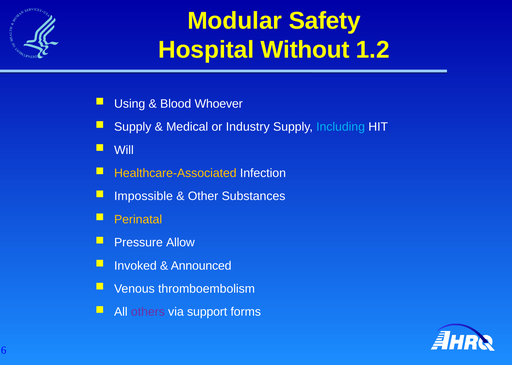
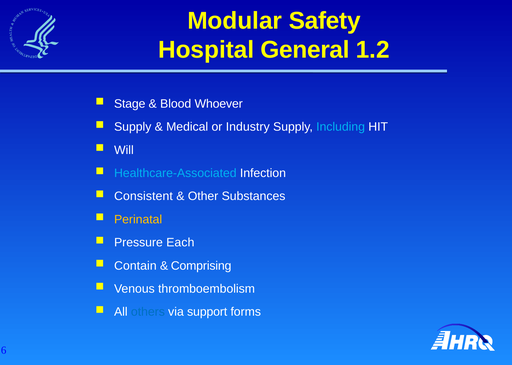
Without: Without -> General
Using: Using -> Stage
Healthcare-Associated colour: yellow -> light blue
Impossible: Impossible -> Consistent
Allow: Allow -> Each
Invoked: Invoked -> Contain
Announced: Announced -> Comprising
others colour: purple -> blue
